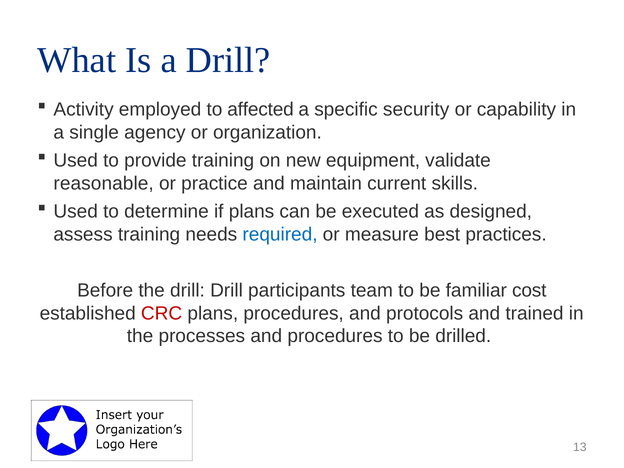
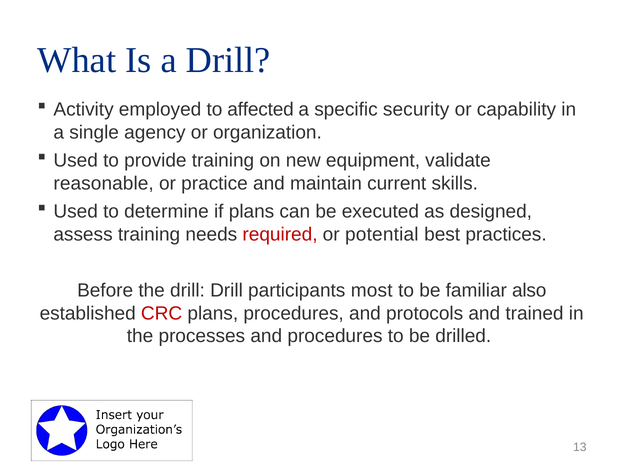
required colour: blue -> red
measure: measure -> potential
team: team -> most
cost: cost -> also
